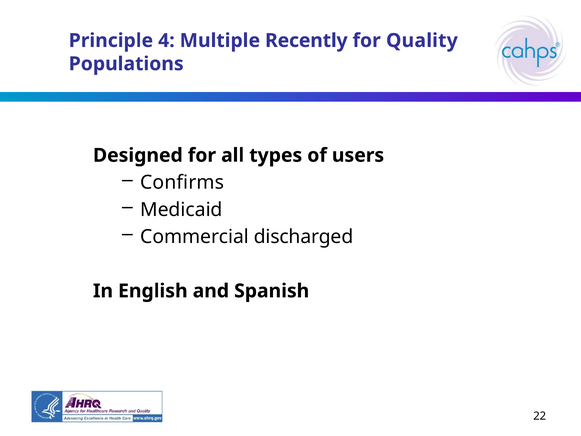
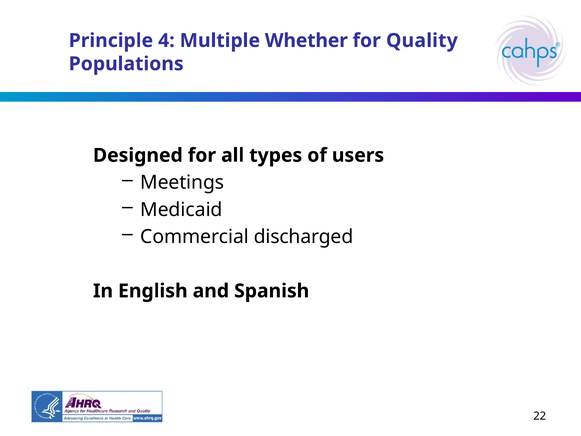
Recently: Recently -> Whether
Confirms: Confirms -> Meetings
